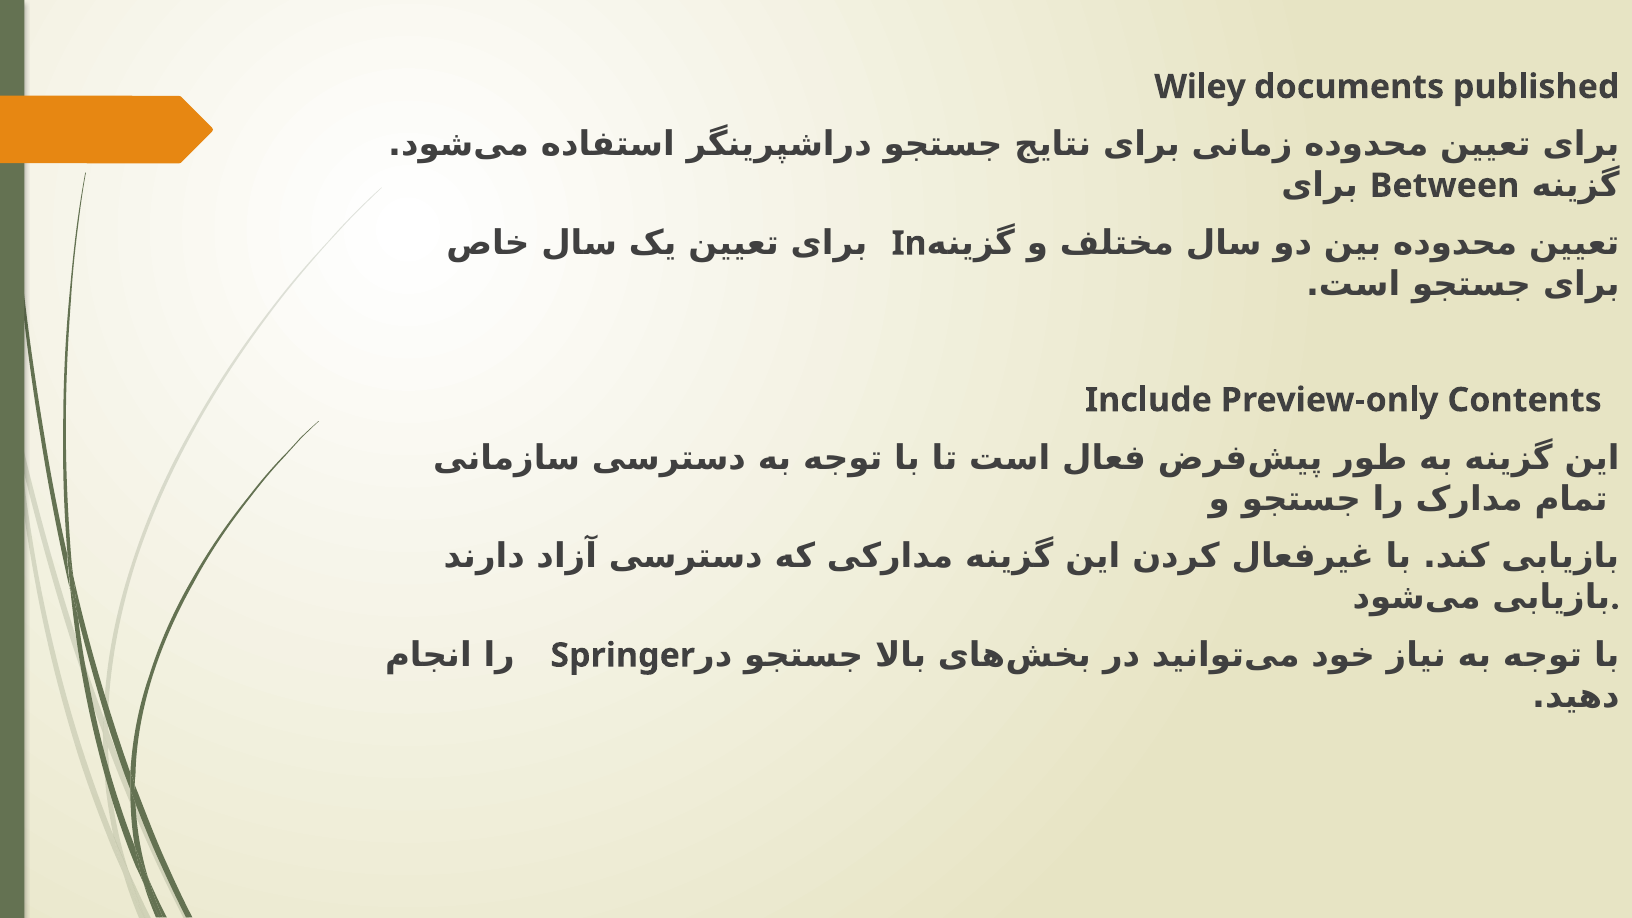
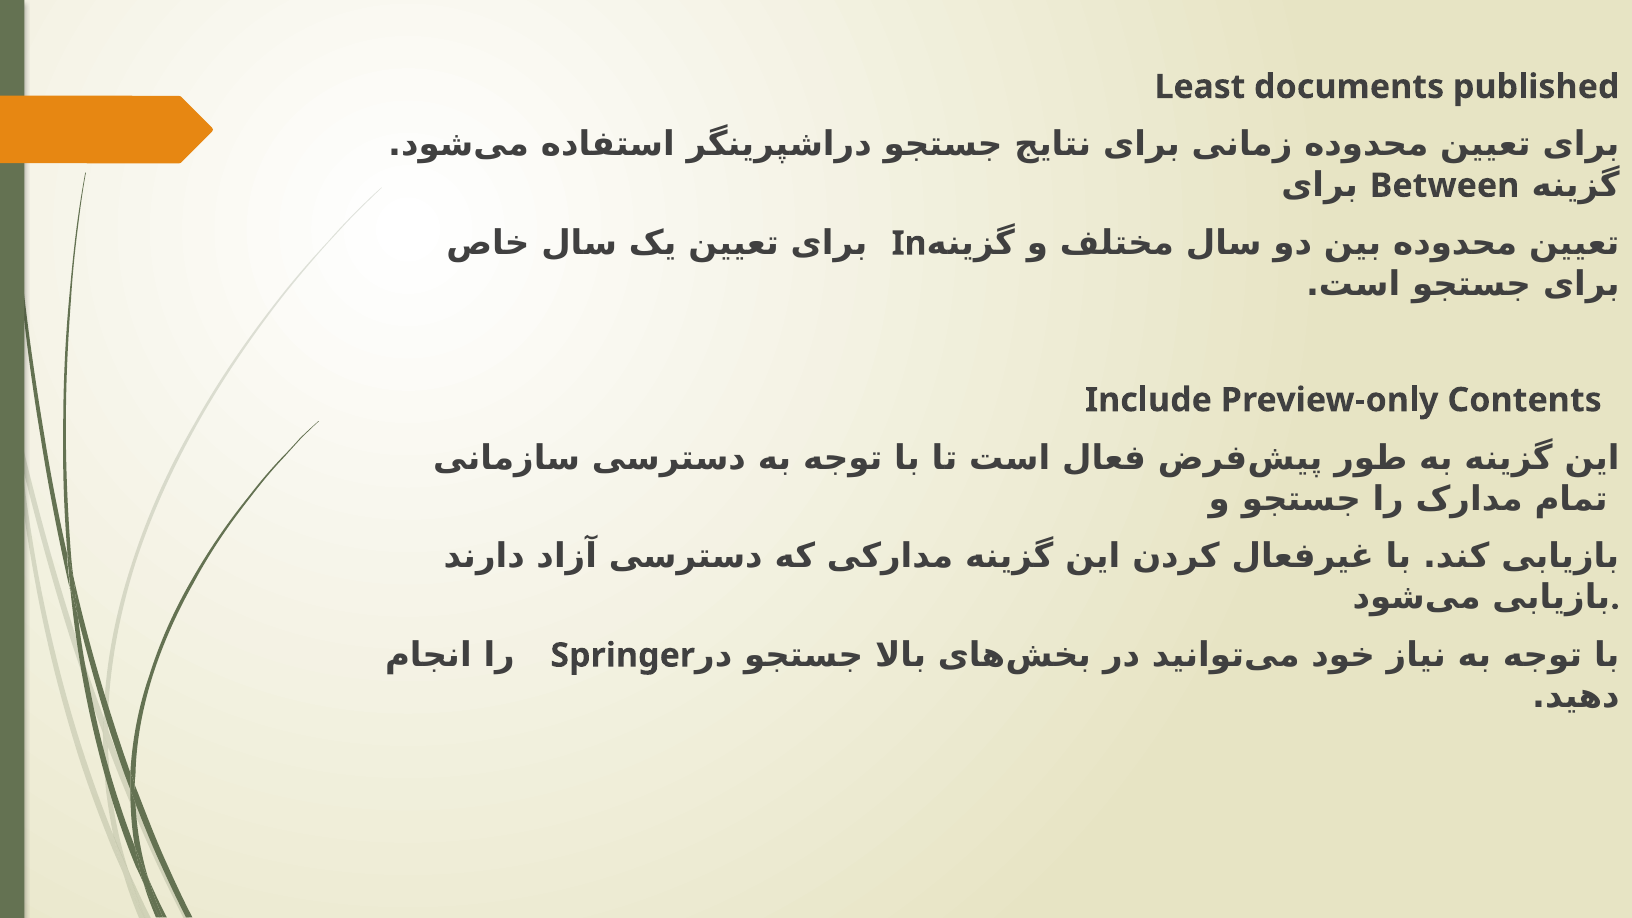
Wiley: Wiley -> Least
